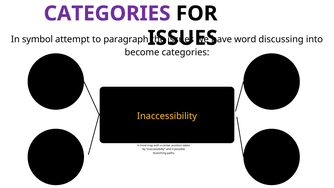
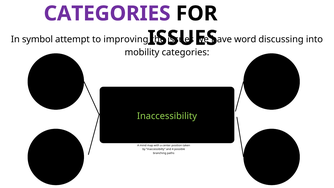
paragraph: paragraph -> improving
become: become -> mobility
Inaccessibility colour: yellow -> light green
